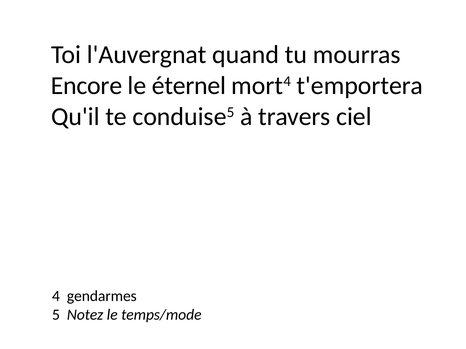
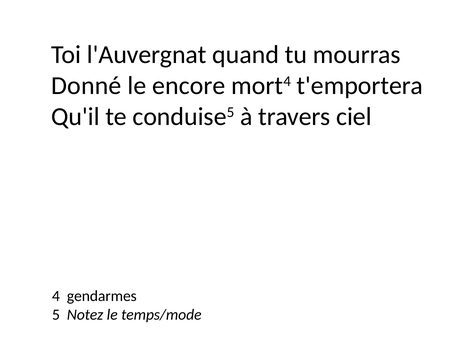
Encore: Encore -> Donné
éternel: éternel -> encore
